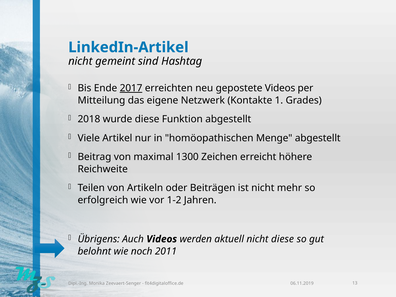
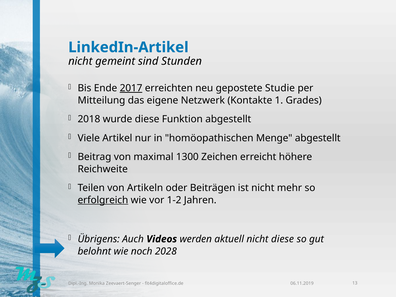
Hashtag: Hashtag -> Stunden
gepostete Videos: Videos -> Studie
erfolgreich underline: none -> present
2011: 2011 -> 2028
